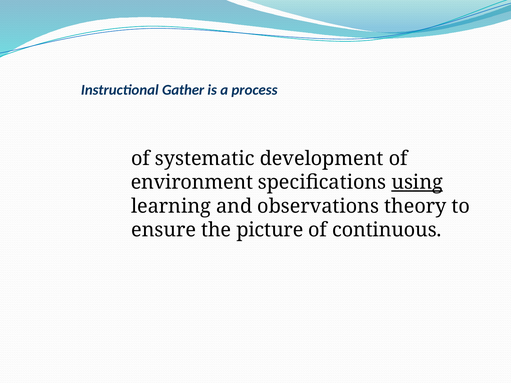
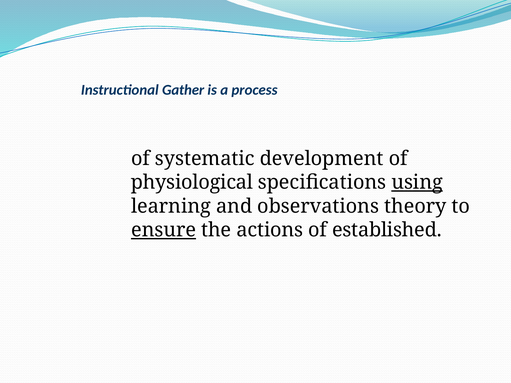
environment: environment -> physiological
ensure underline: none -> present
picture: picture -> actions
continuous: continuous -> established
